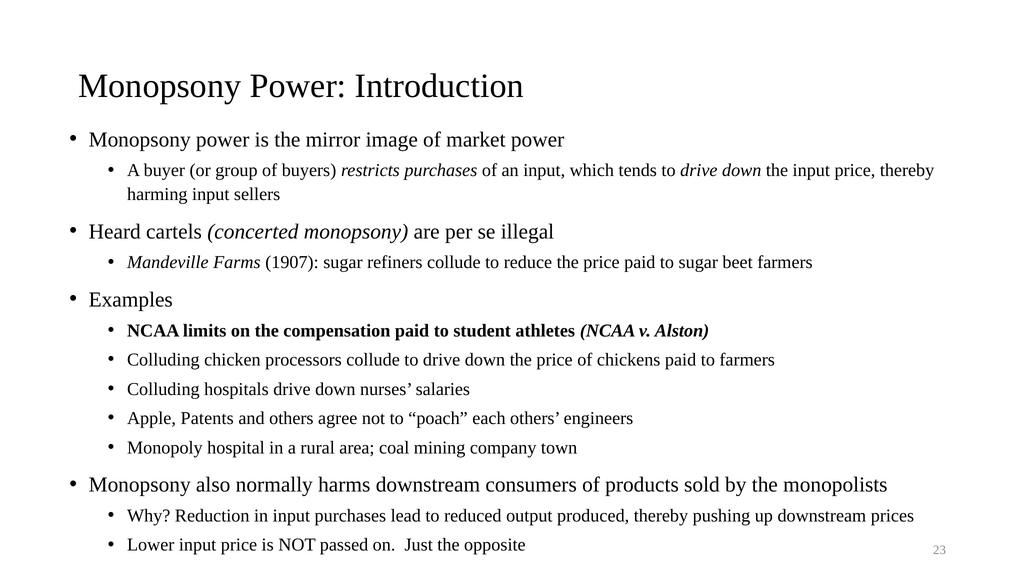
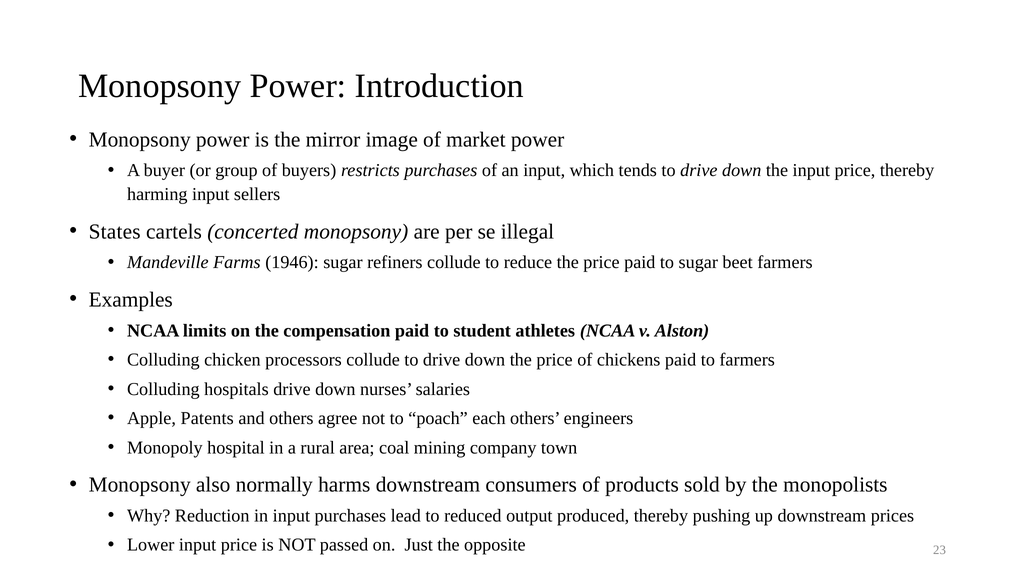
Heard: Heard -> States
1907: 1907 -> 1946
